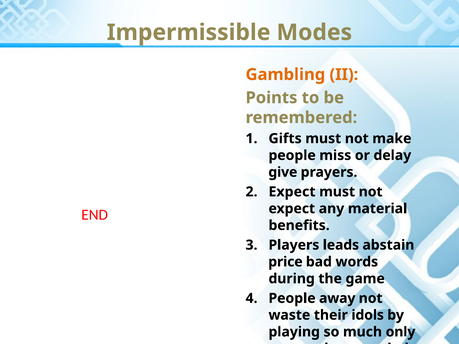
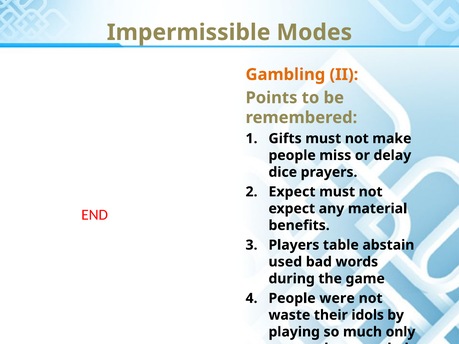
give: give -> dice
leads: leads -> table
price: price -> used
away: away -> were
